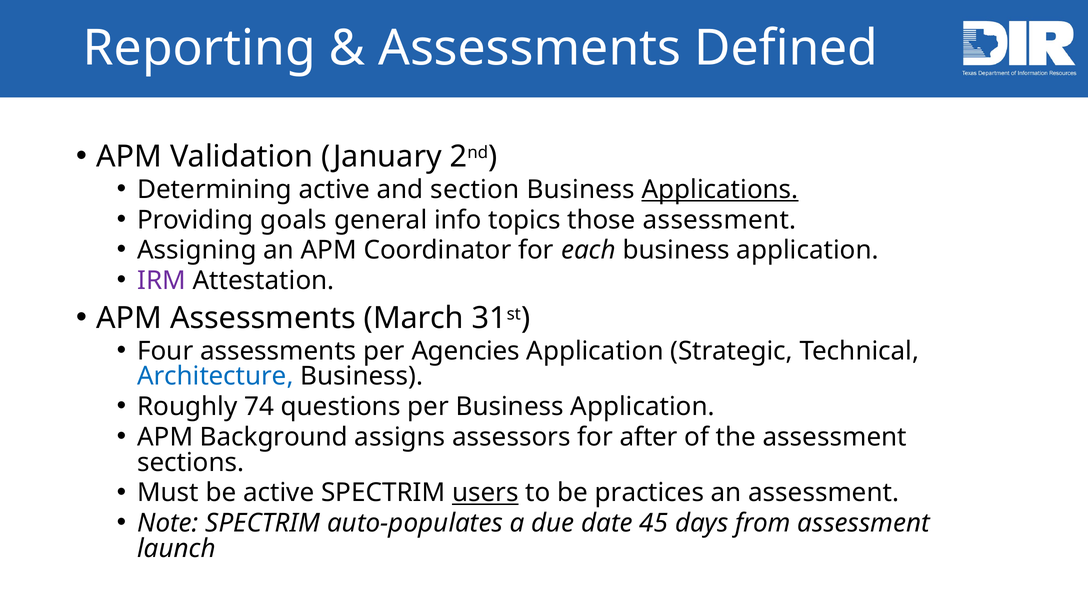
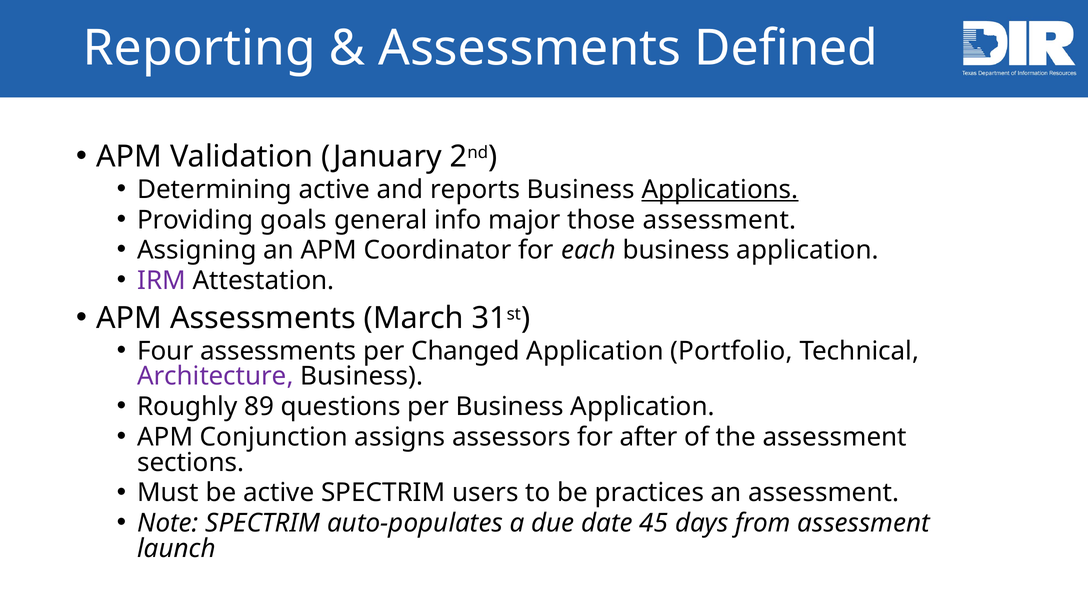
section: section -> reports
topics: topics -> major
Agencies: Agencies -> Changed
Strategic: Strategic -> Portfolio
Architecture colour: blue -> purple
74: 74 -> 89
Background: Background -> Conjunction
users underline: present -> none
